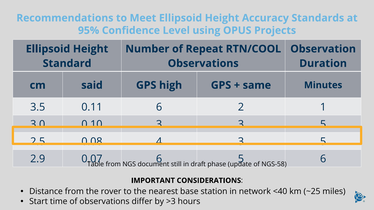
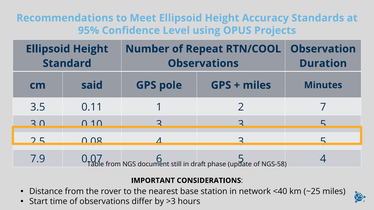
high: high -> pole
same at (257, 85): same -> miles
0.11 6: 6 -> 1
1: 1 -> 7
2.9: 2.9 -> 7.9
6 at (323, 159): 6 -> 4
